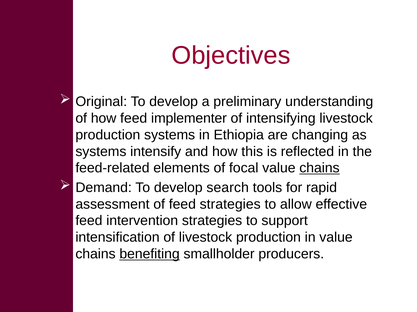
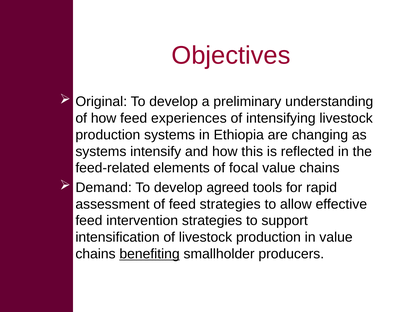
implementer: implementer -> experiences
chains at (319, 168) underline: present -> none
search: search -> agreed
